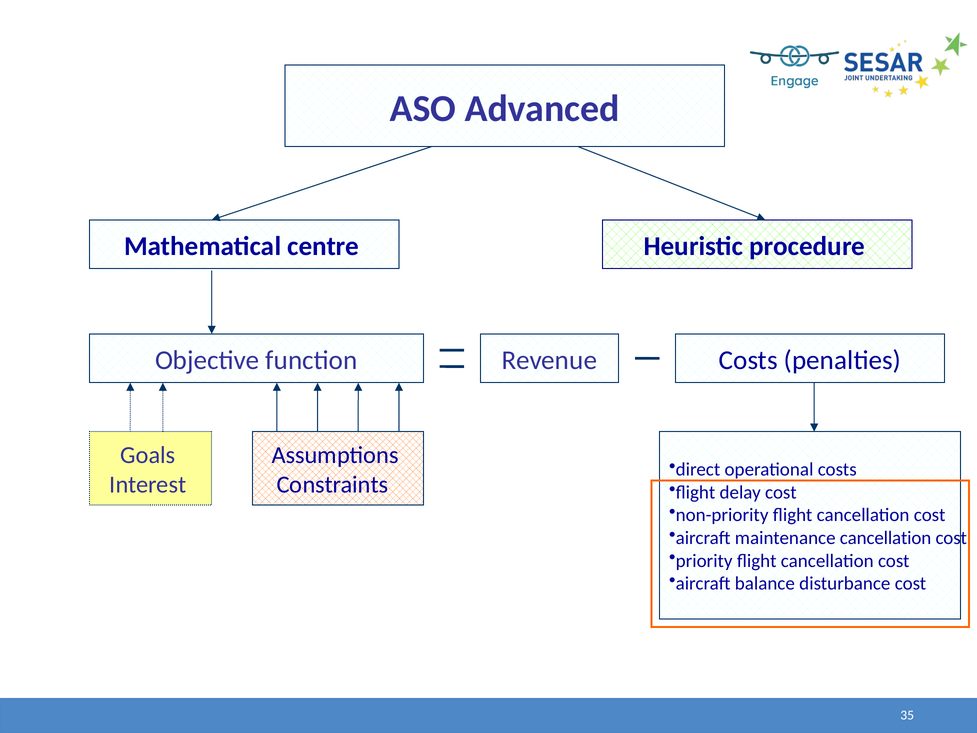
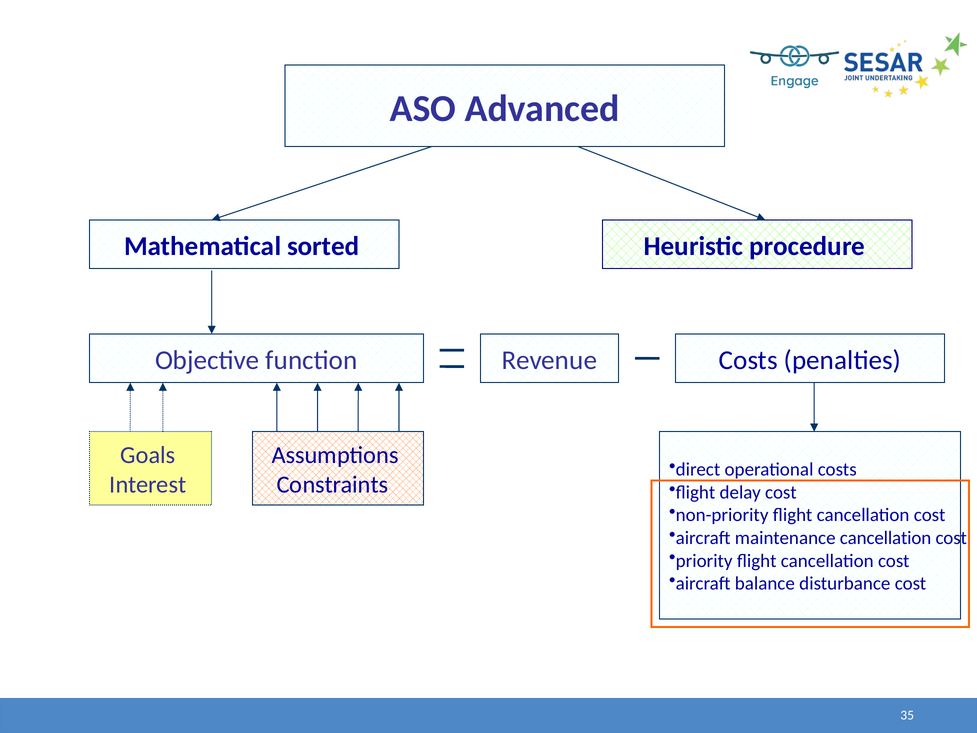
centre: centre -> sorted
